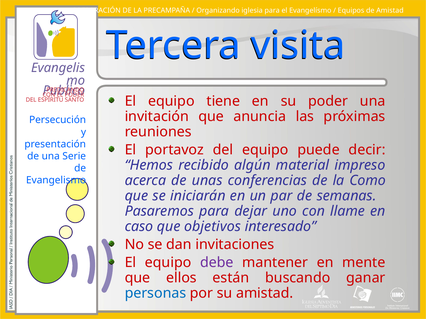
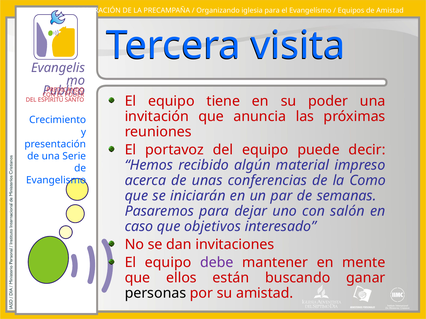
Persecución: Persecución -> Crecimiento
llame: llame -> salón
personas colour: blue -> black
